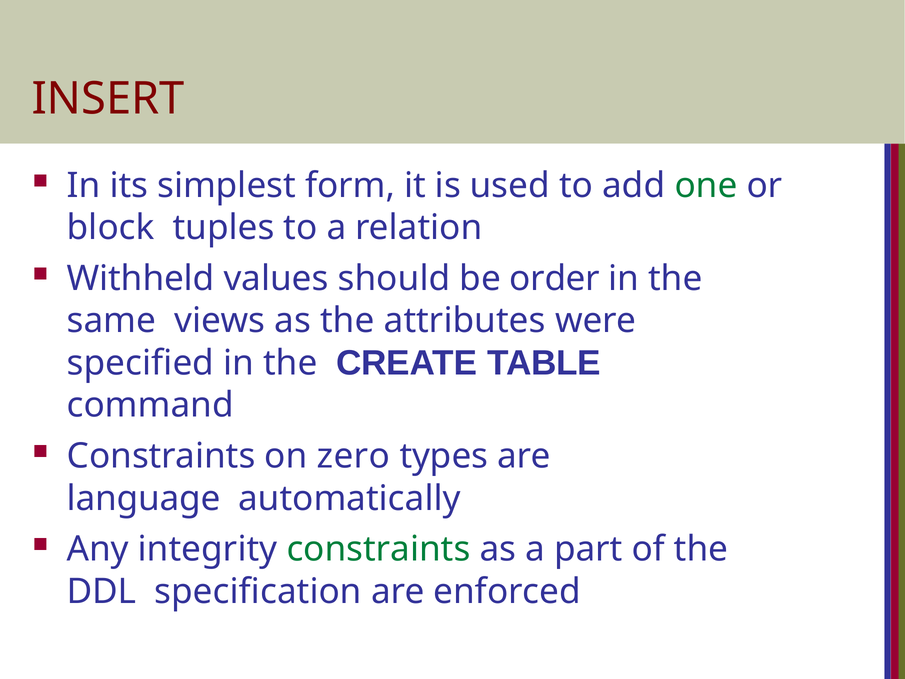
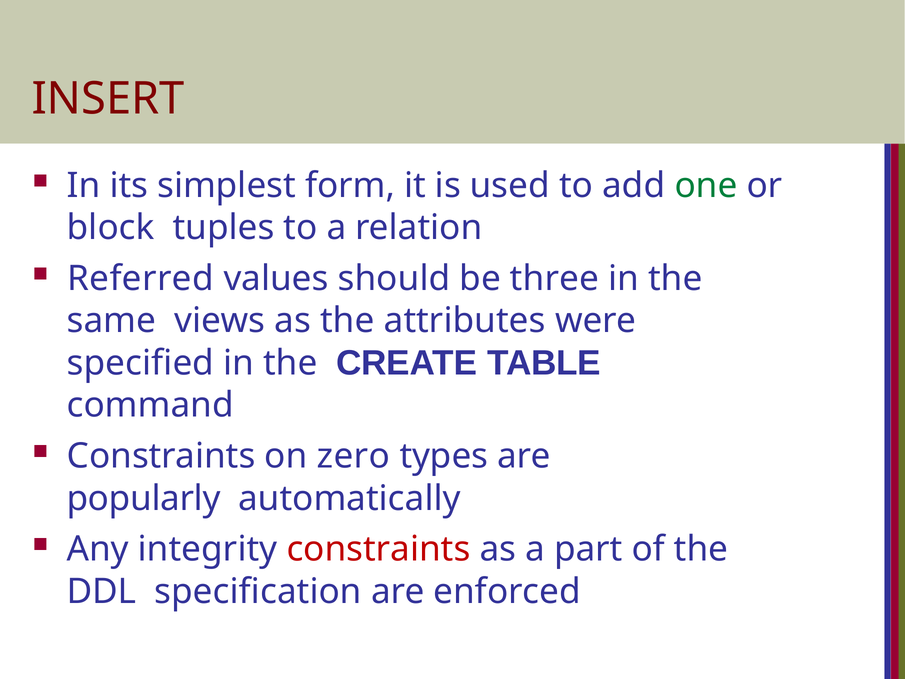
Withheld: Withheld -> Referred
order: order -> three
language: language -> popularly
constraints at (379, 549) colour: green -> red
